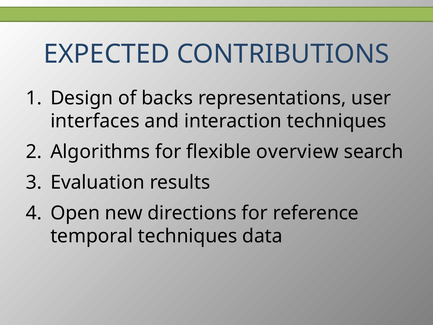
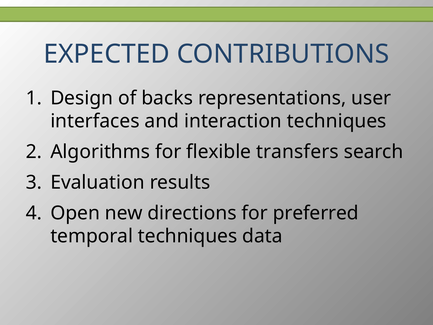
overview: overview -> transfers
reference: reference -> preferred
